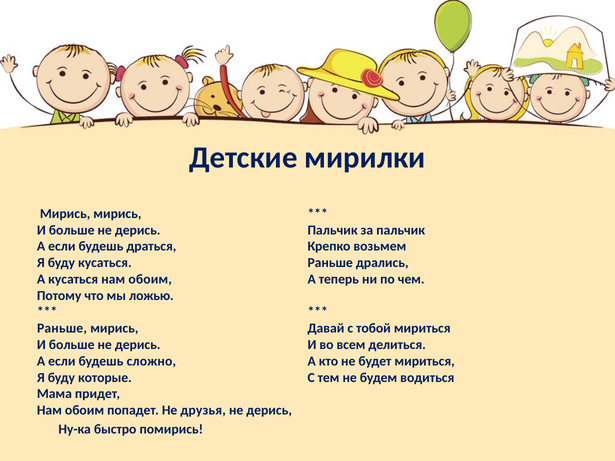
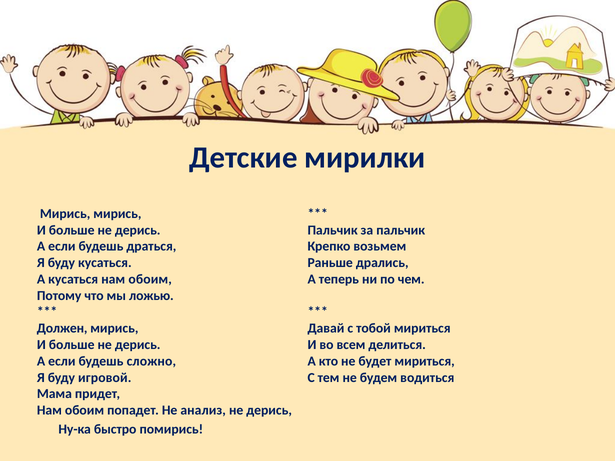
Раньше at (62, 329): Раньше -> Должен
которые: которые -> игровой
друзья: друзья -> анализ
